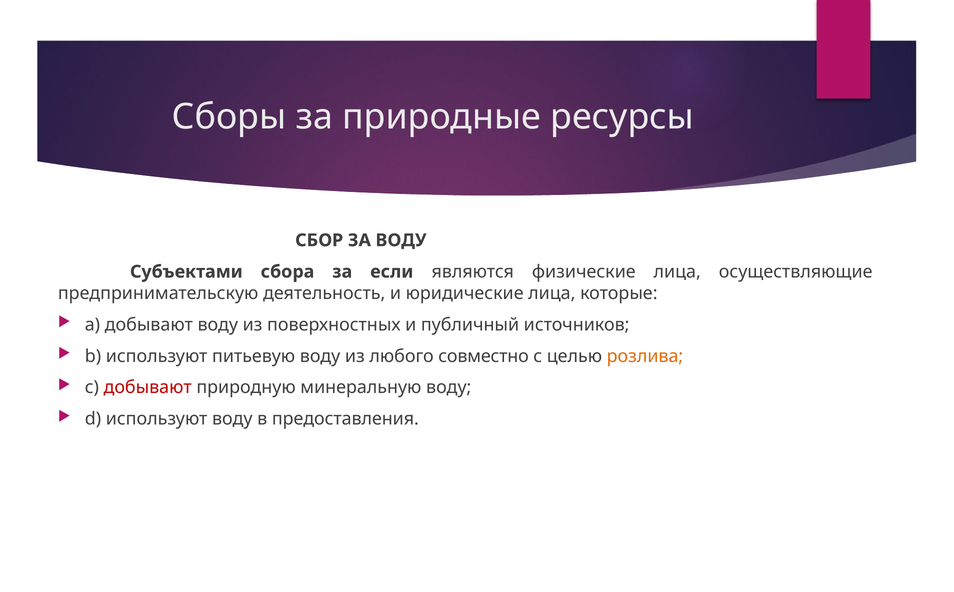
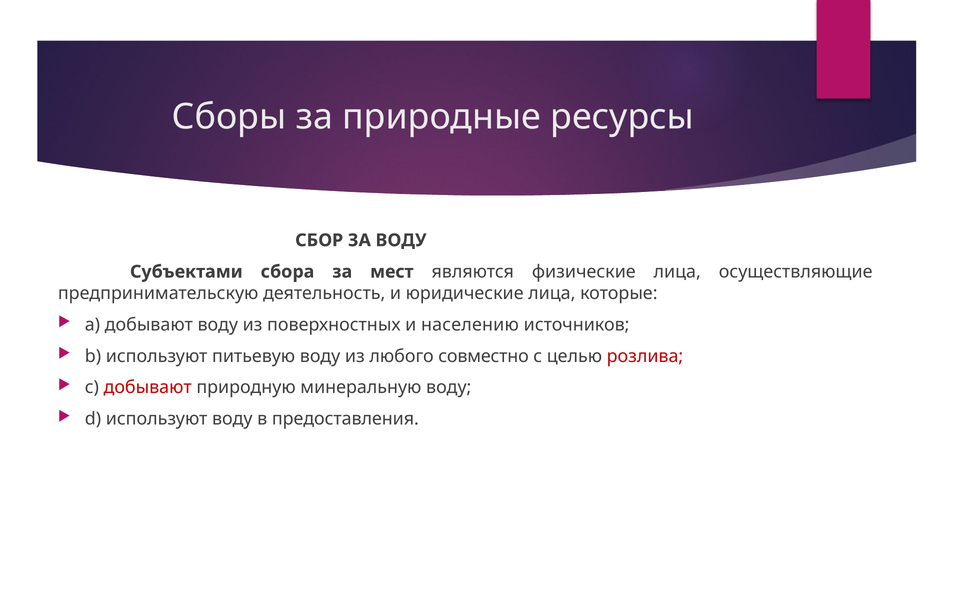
если: если -> мест
публичный: публичный -> населению
розлива colour: orange -> red
